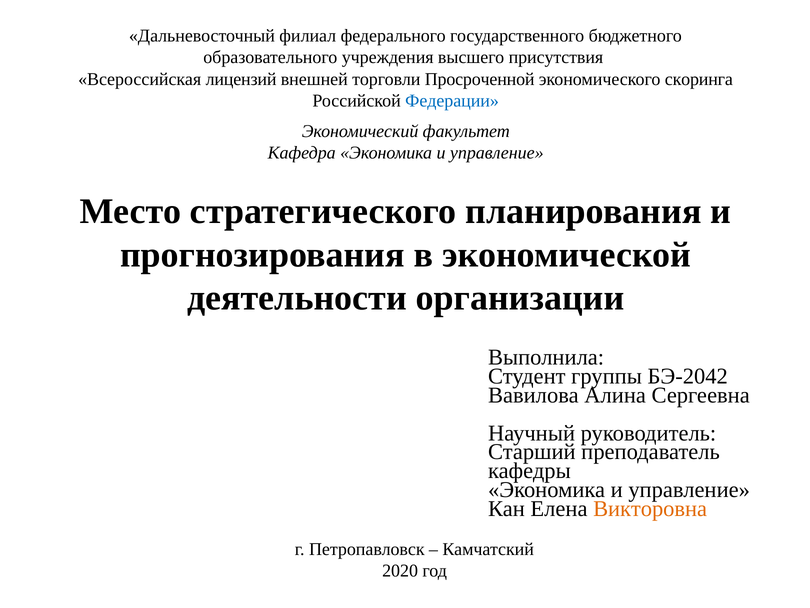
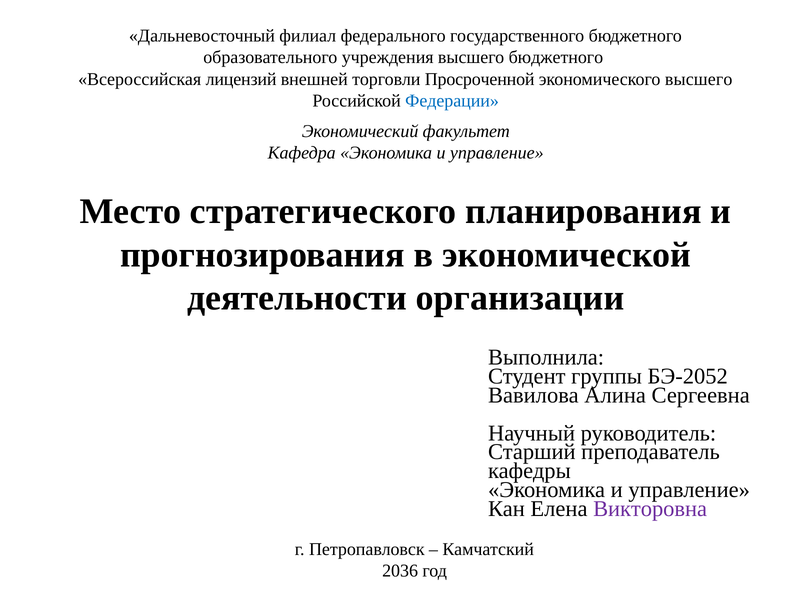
высшего присутствия: присутствия -> бюджетного
экономического скоринга: скоринга -> высшего
БЭ-2042: БЭ-2042 -> БЭ-2052
Викторовна colour: orange -> purple
2020: 2020 -> 2036
